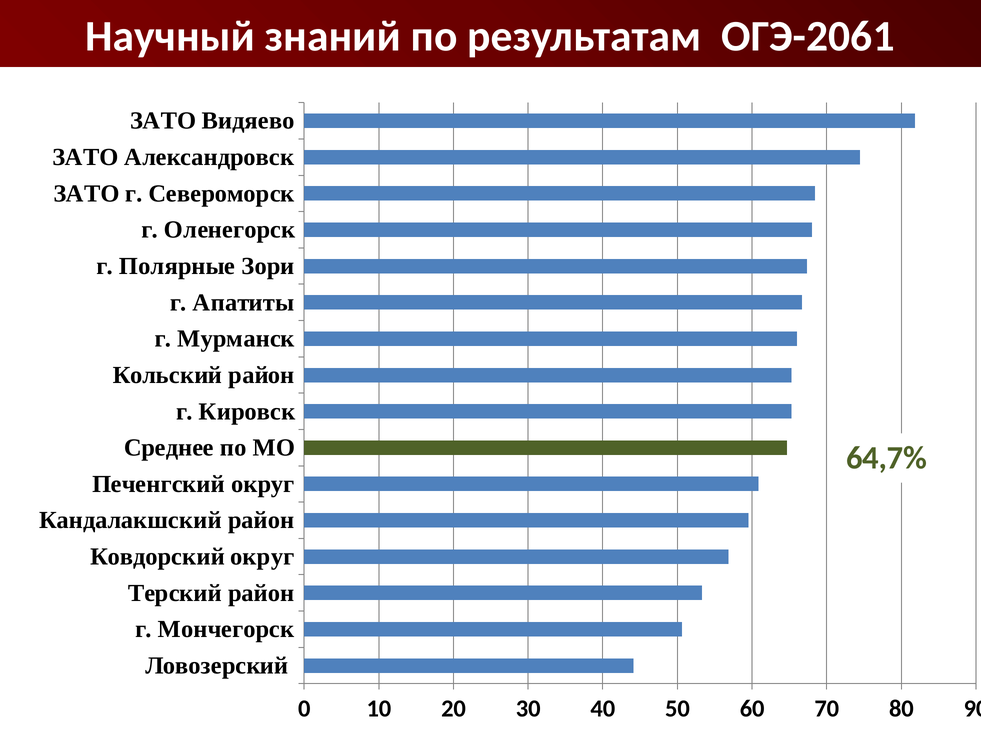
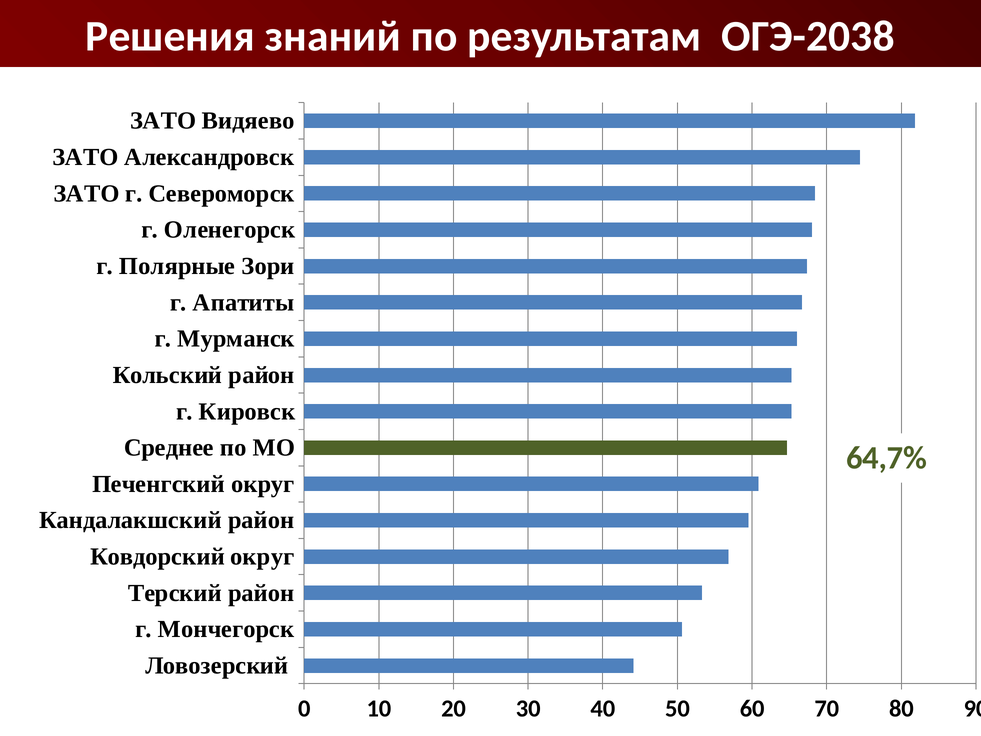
Научный: Научный -> Решения
ОГЭ-2061: ОГЭ-2061 -> ОГЭ-2038
